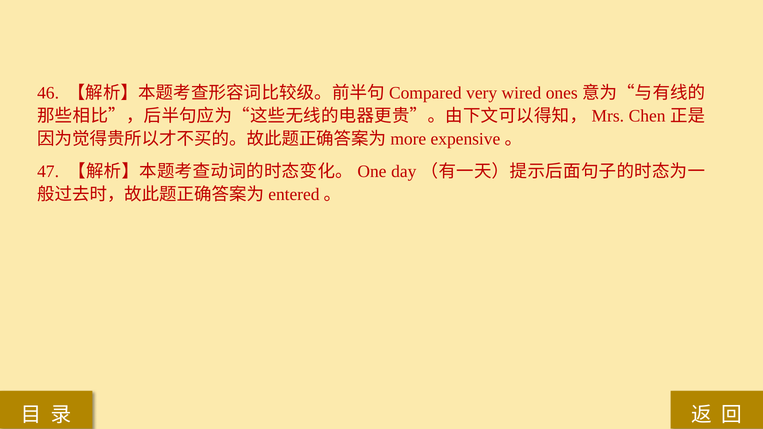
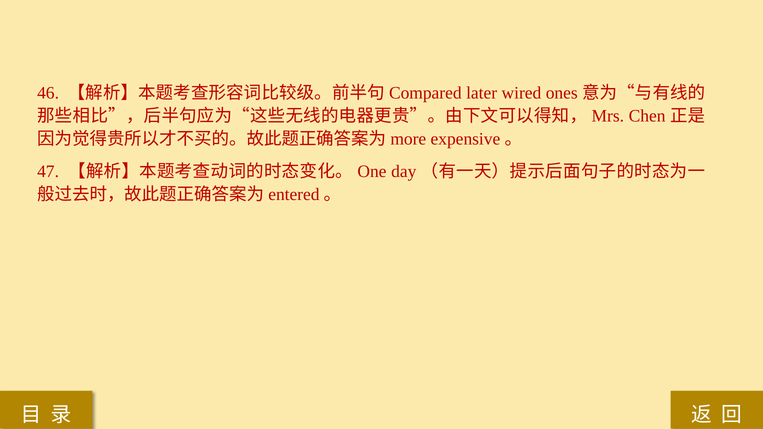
very: very -> later
